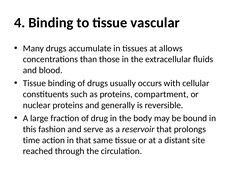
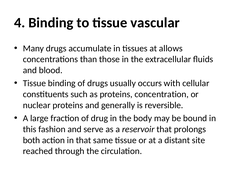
compartment: compartment -> concentration
time: time -> both
